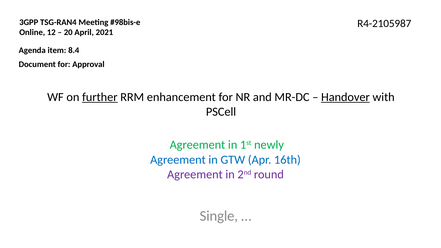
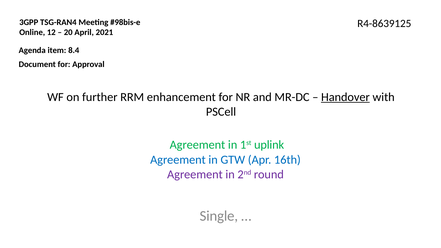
R4-2105987: R4-2105987 -> R4-8639125
further underline: present -> none
newly: newly -> uplink
